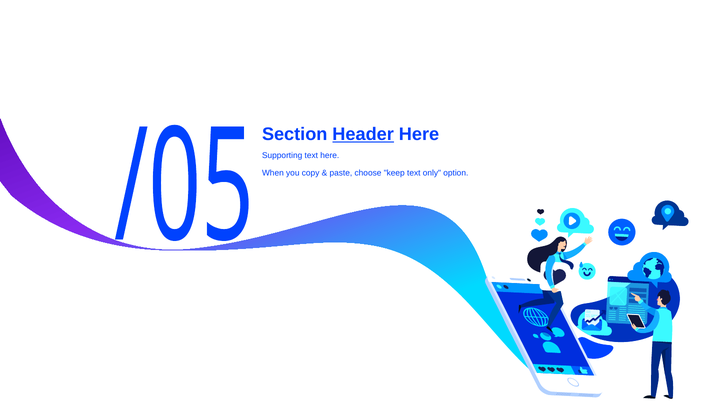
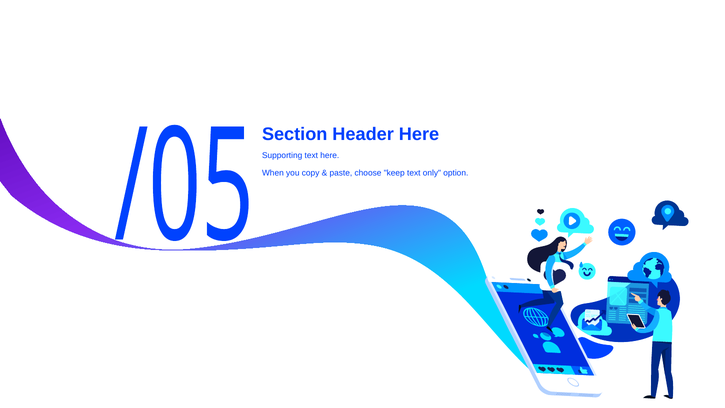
Header underline: present -> none
